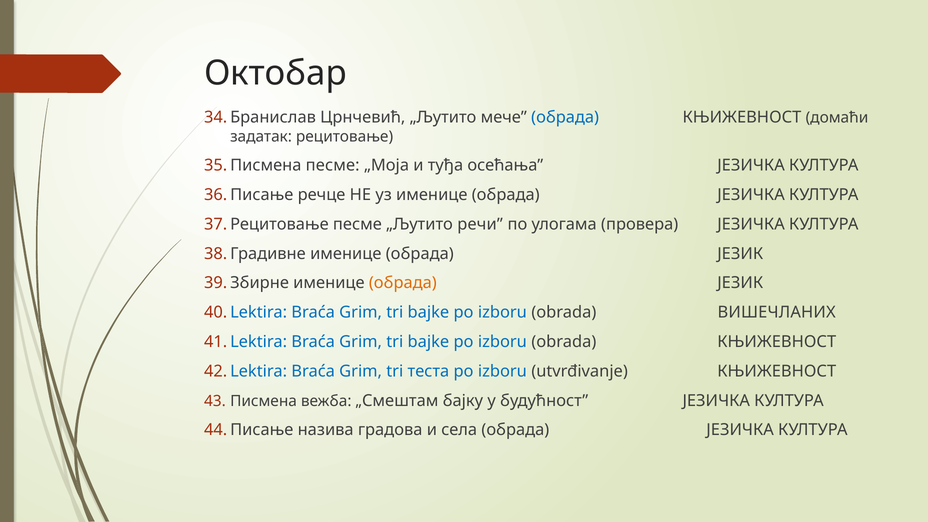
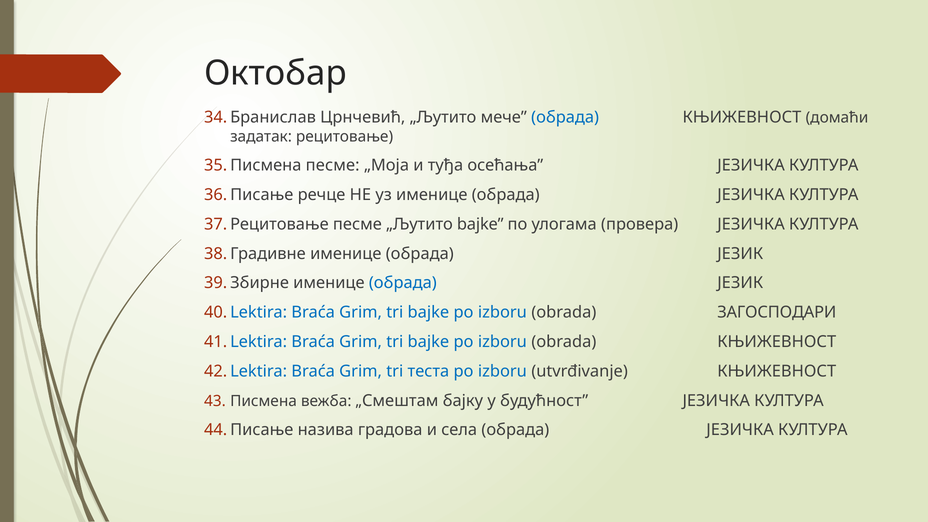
„Љутито речи: речи -> bajke
обрада at (403, 283) colour: orange -> blue
ВИШЕЧЛАНИХ: ВИШЕЧЛАНИХ -> ЗАГОСПОДАРИ
